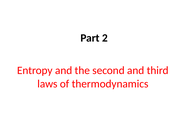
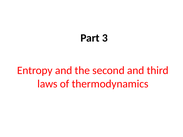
2: 2 -> 3
